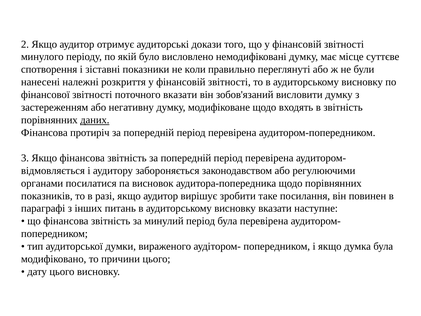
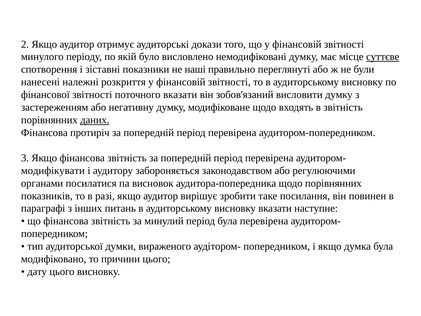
суттєве underline: none -> present
коли: коли -> наші
відмовляється: відмовляється -> модифікувати
